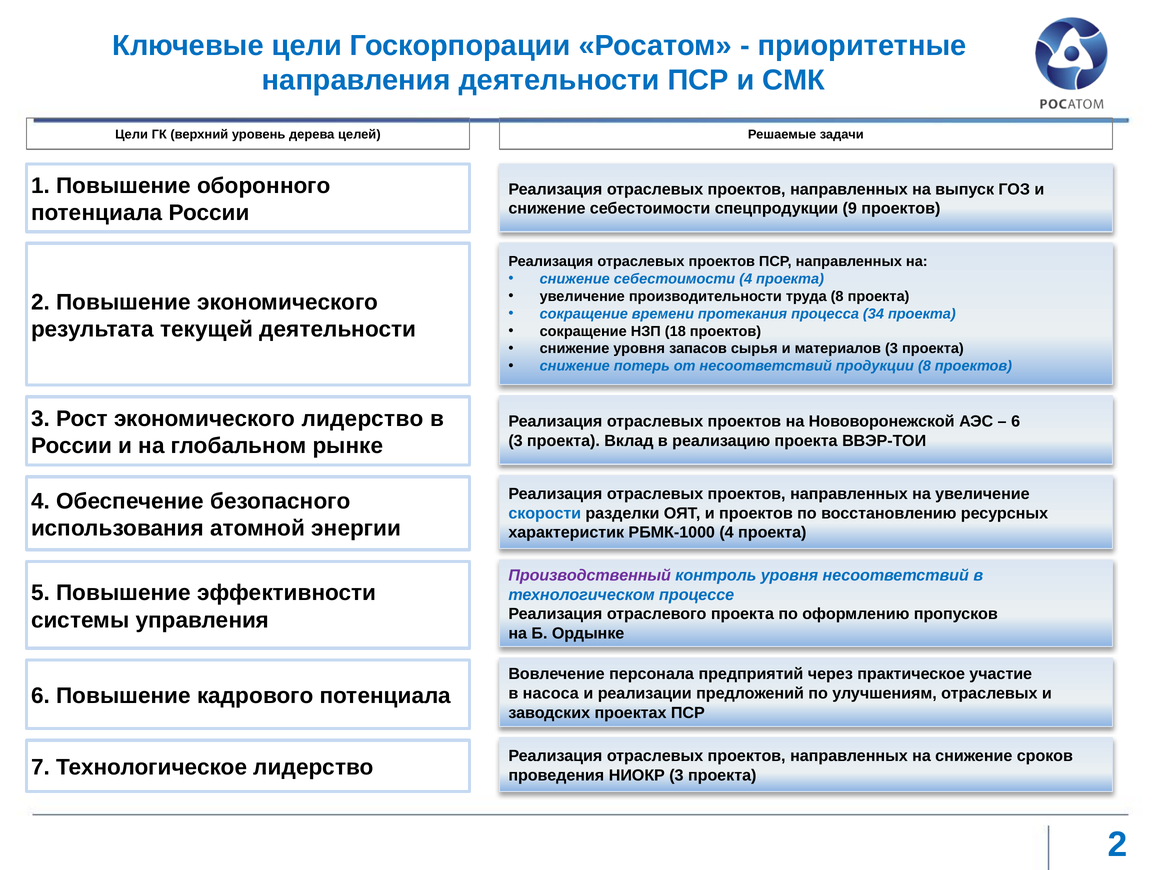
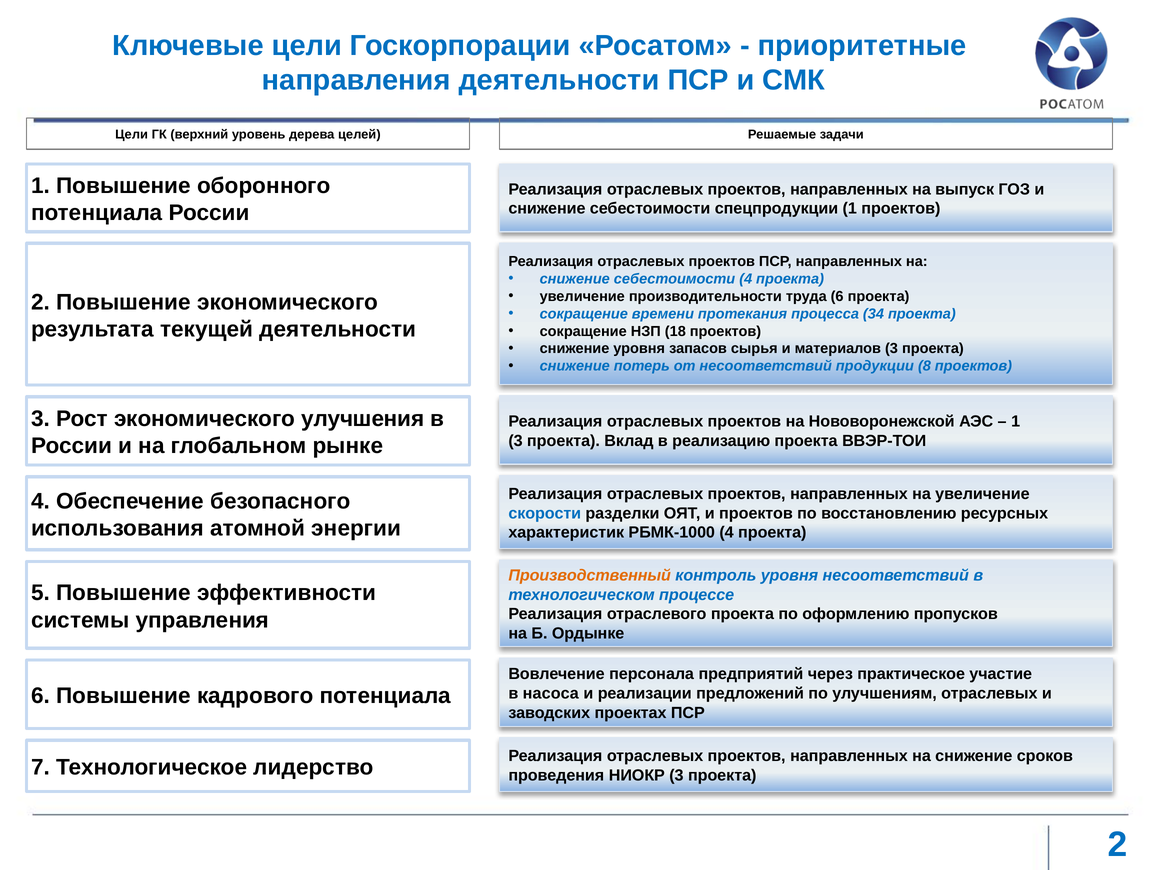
спецпродукции 9: 9 -> 1
труда 8: 8 -> 6
экономического лидерство: лидерство -> улучшения
6 at (1016, 422): 6 -> 1
Производственный colour: purple -> orange
